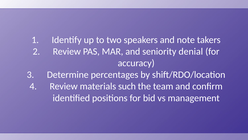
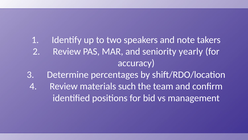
denial: denial -> yearly
